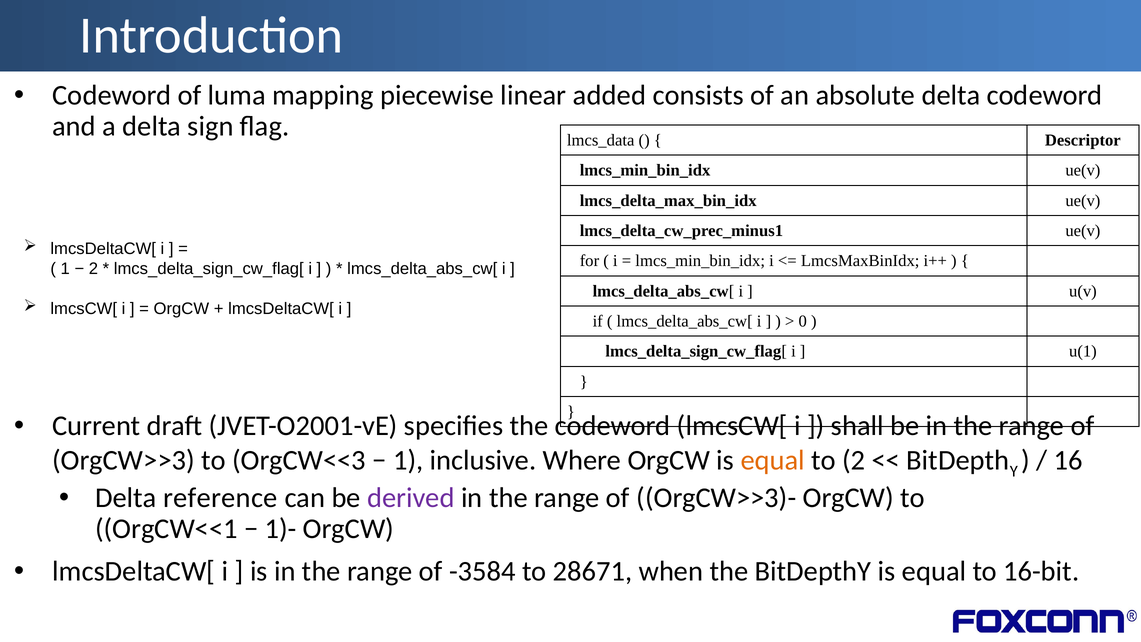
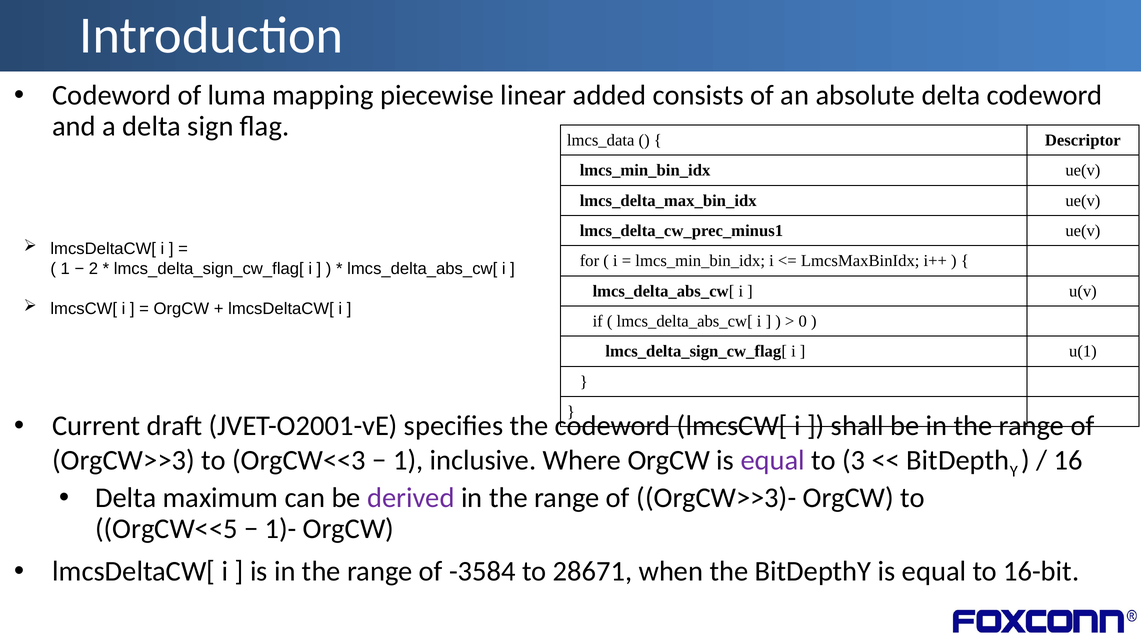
equal at (773, 460) colour: orange -> purple
to 2: 2 -> 3
reference: reference -> maximum
OrgCW<<1: OrgCW<<1 -> OrgCW<<5
